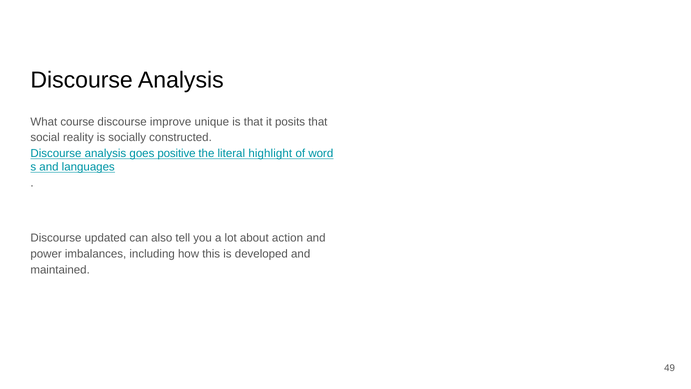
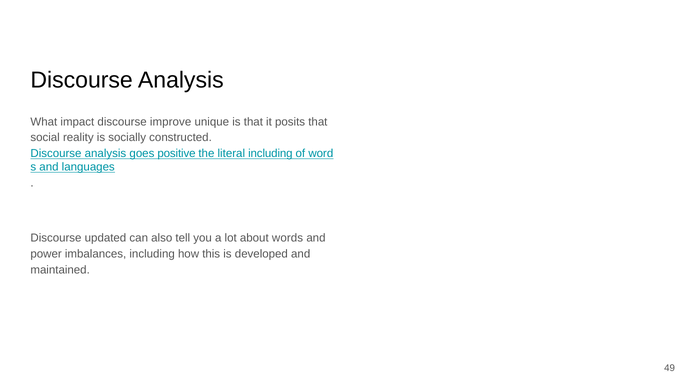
course: course -> impact
literal highlight: highlight -> including
action: action -> words
